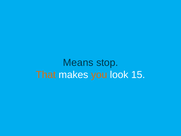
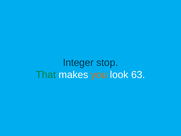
Means: Means -> Integer
That colour: orange -> green
15: 15 -> 63
